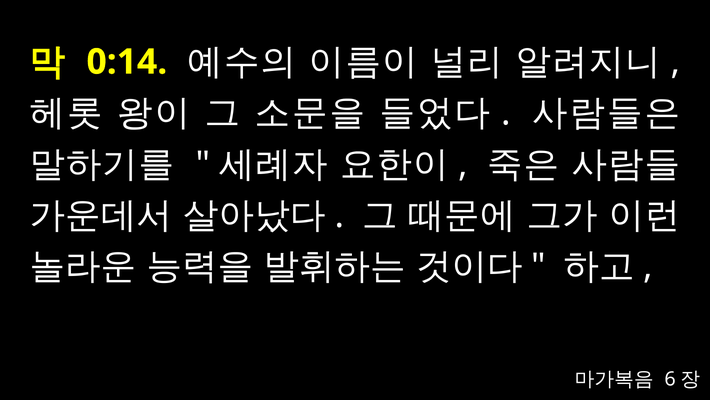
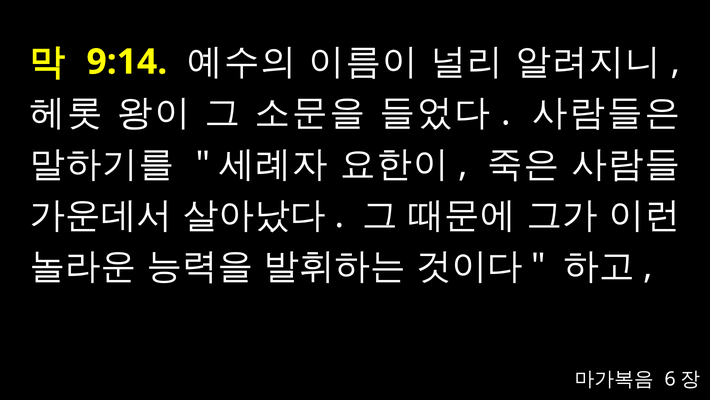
0:14: 0:14 -> 9:14
